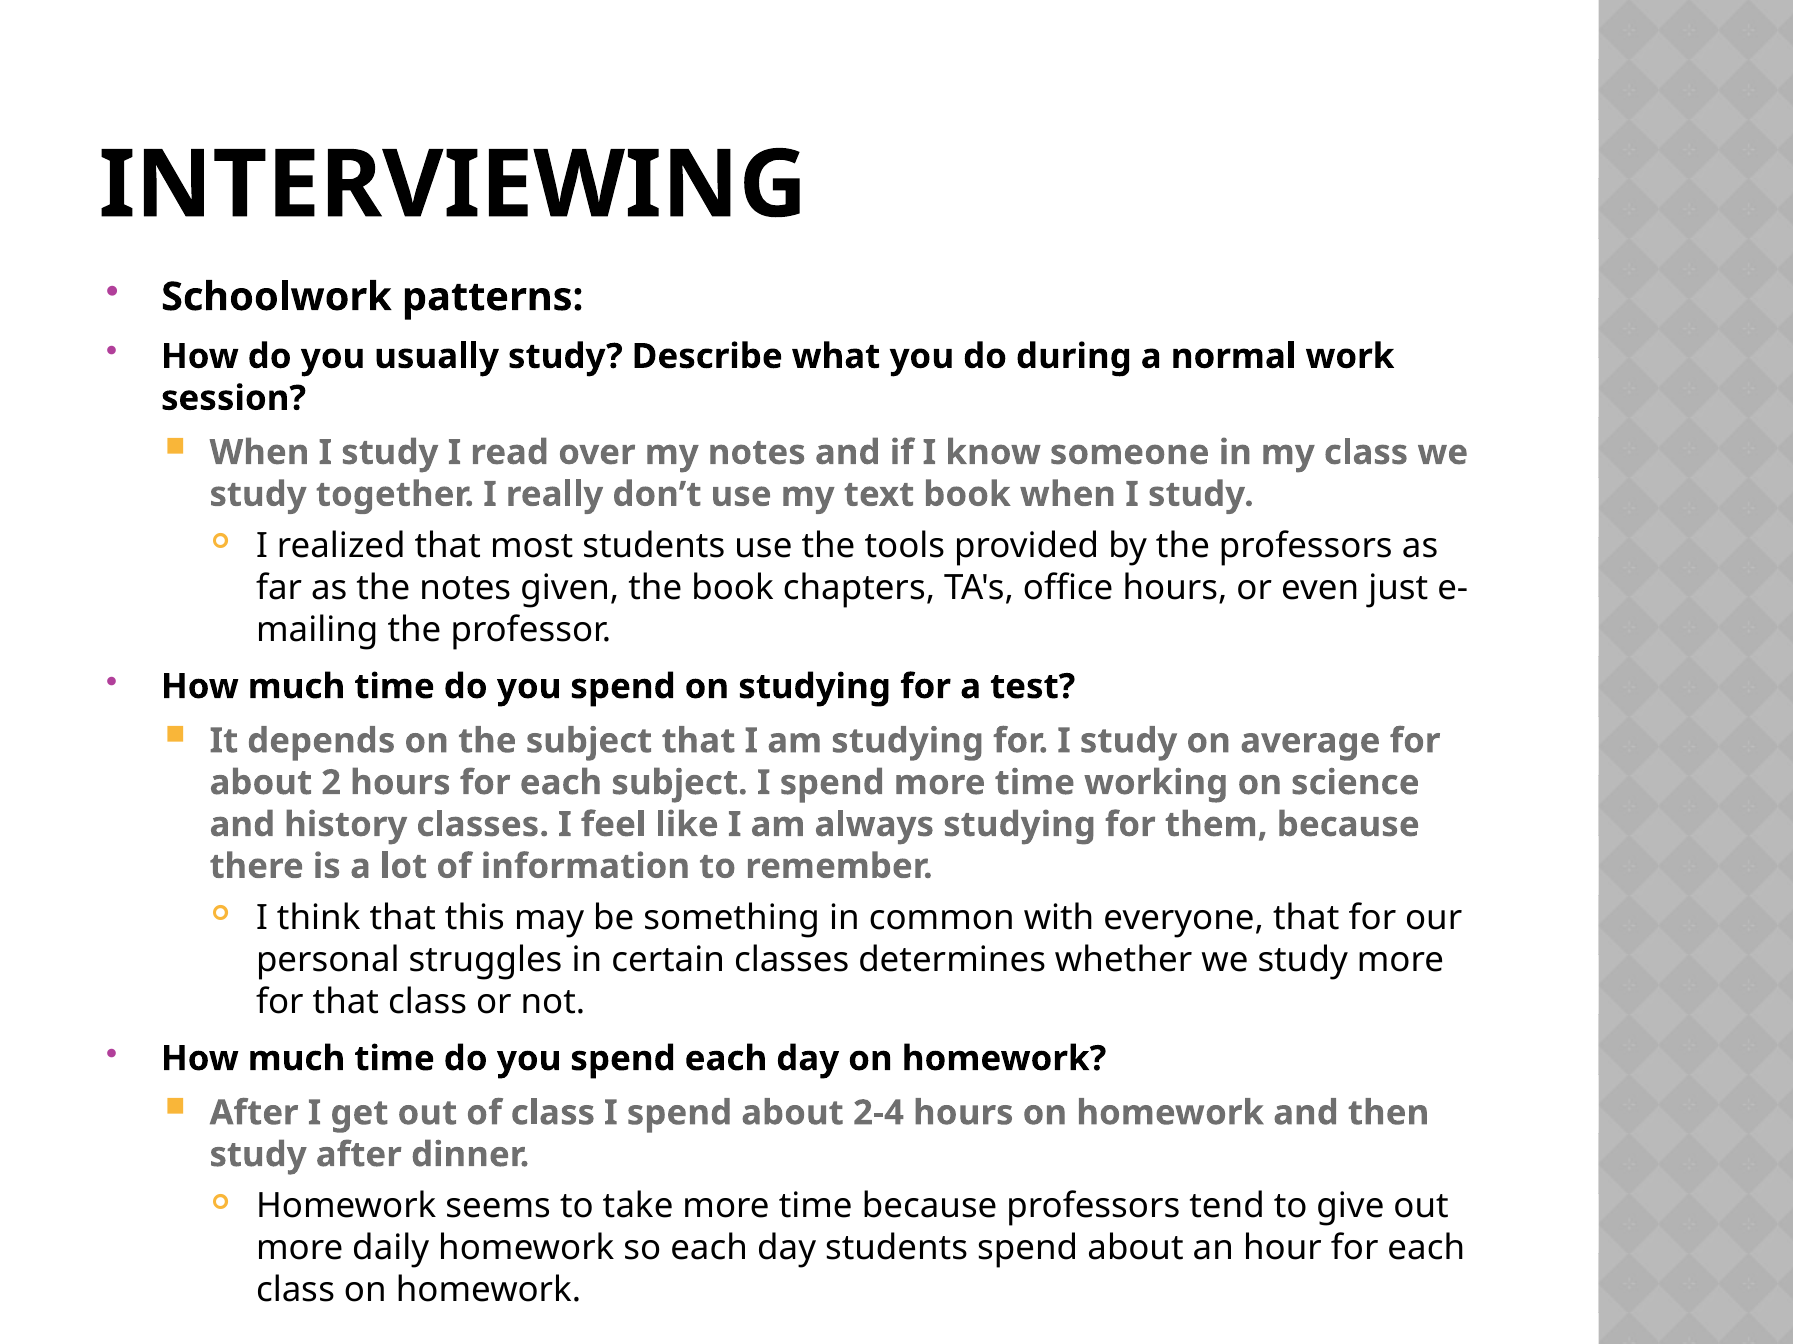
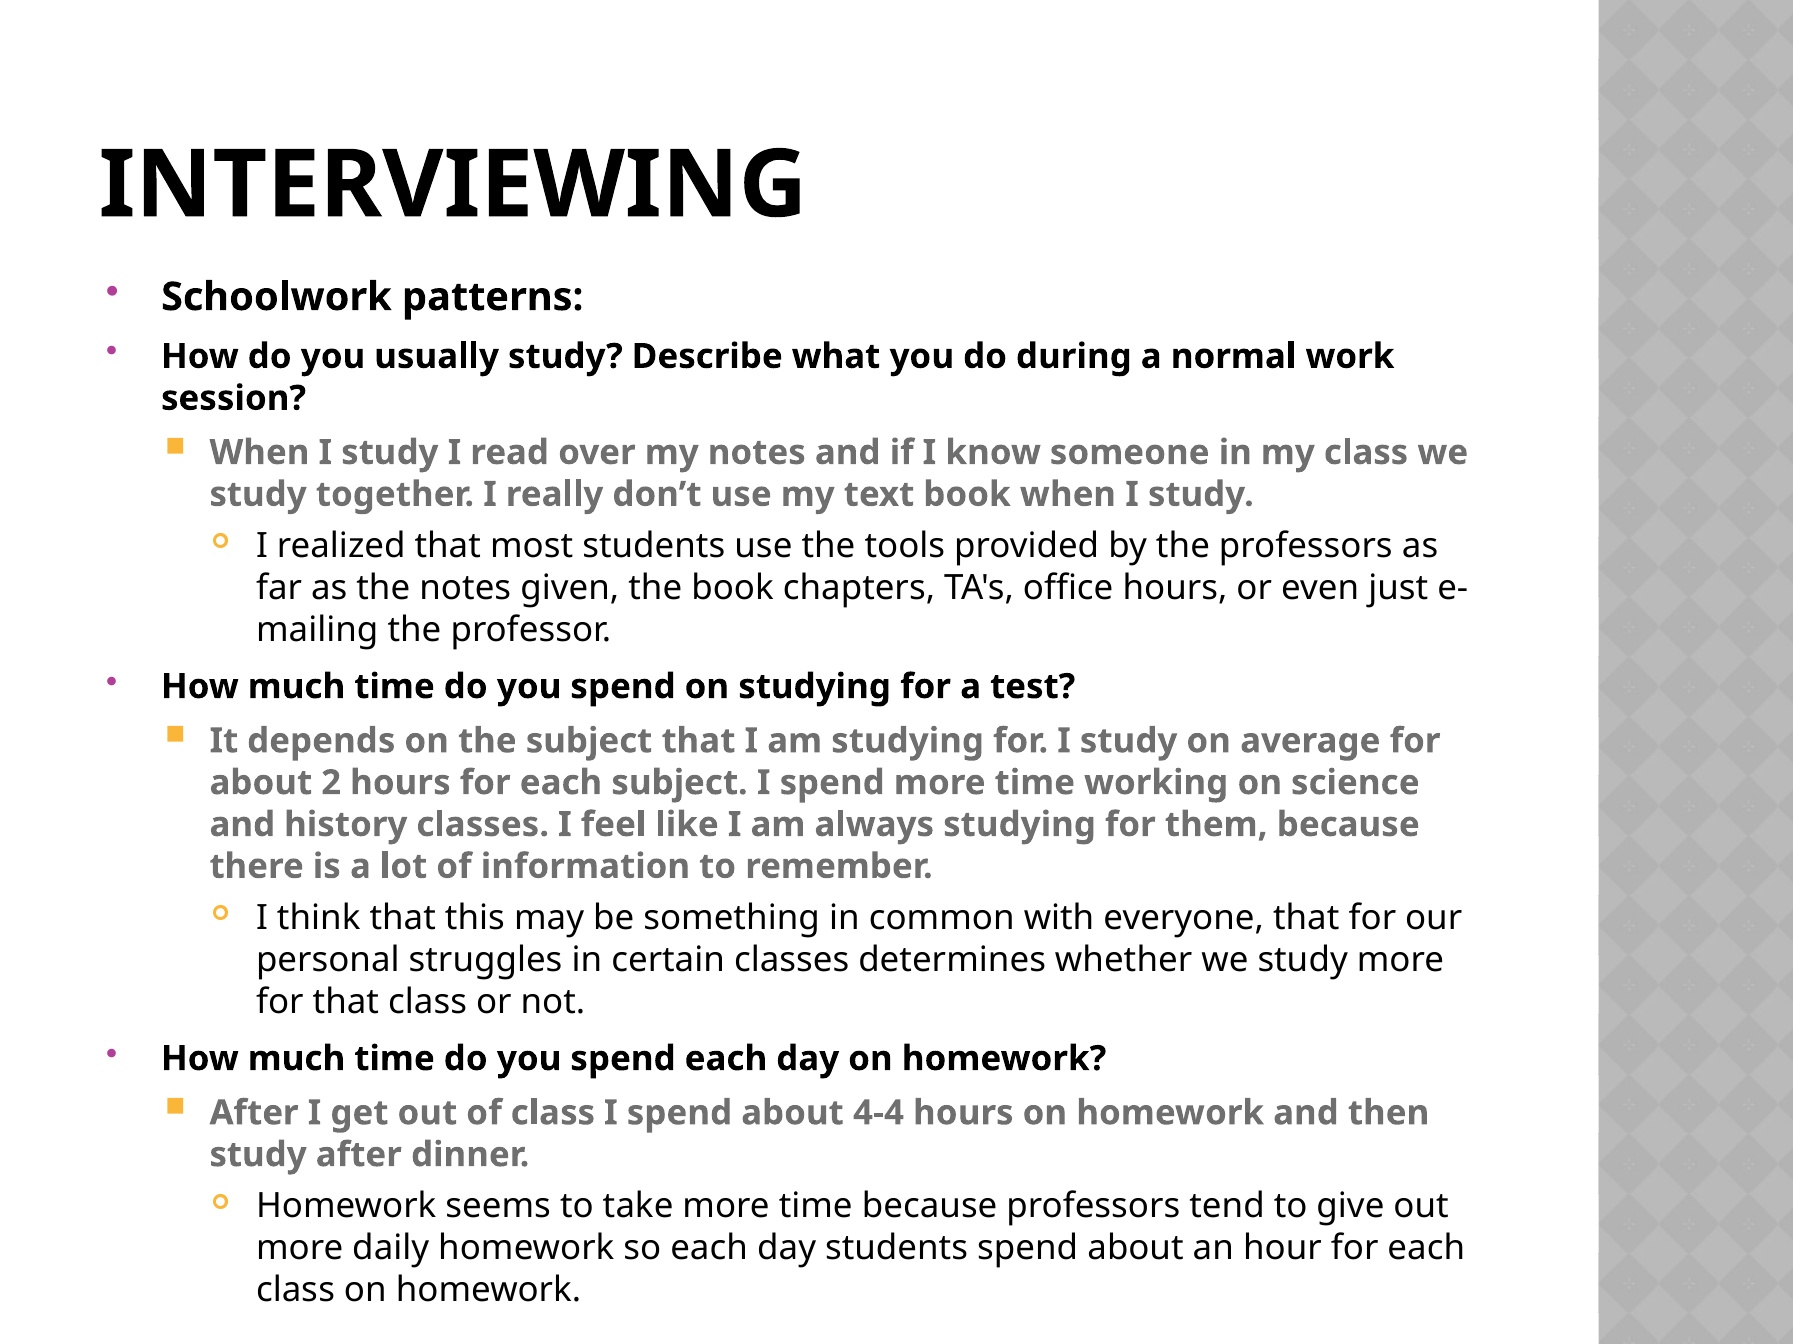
2-4: 2-4 -> 4-4
